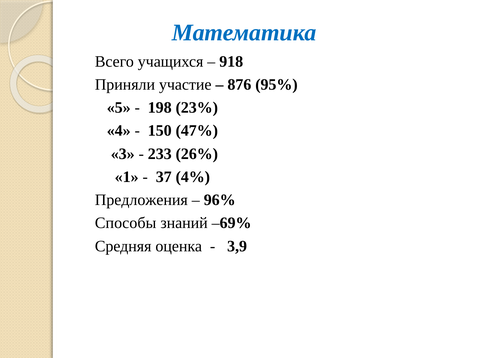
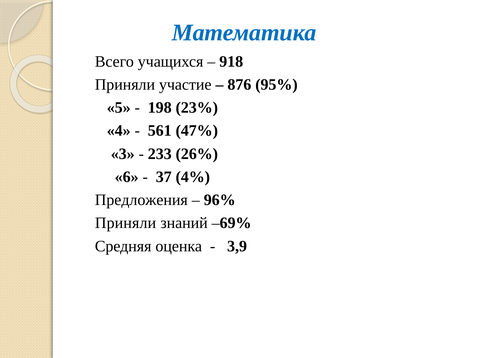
150: 150 -> 561
1: 1 -> 6
Способы at (126, 223): Способы -> Приняли
